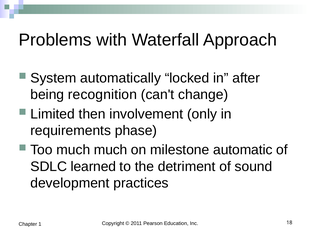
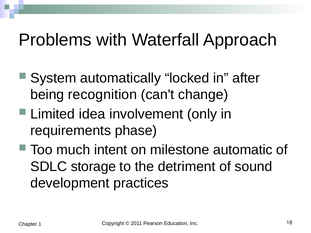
then: then -> idea
much much: much -> intent
learned: learned -> storage
